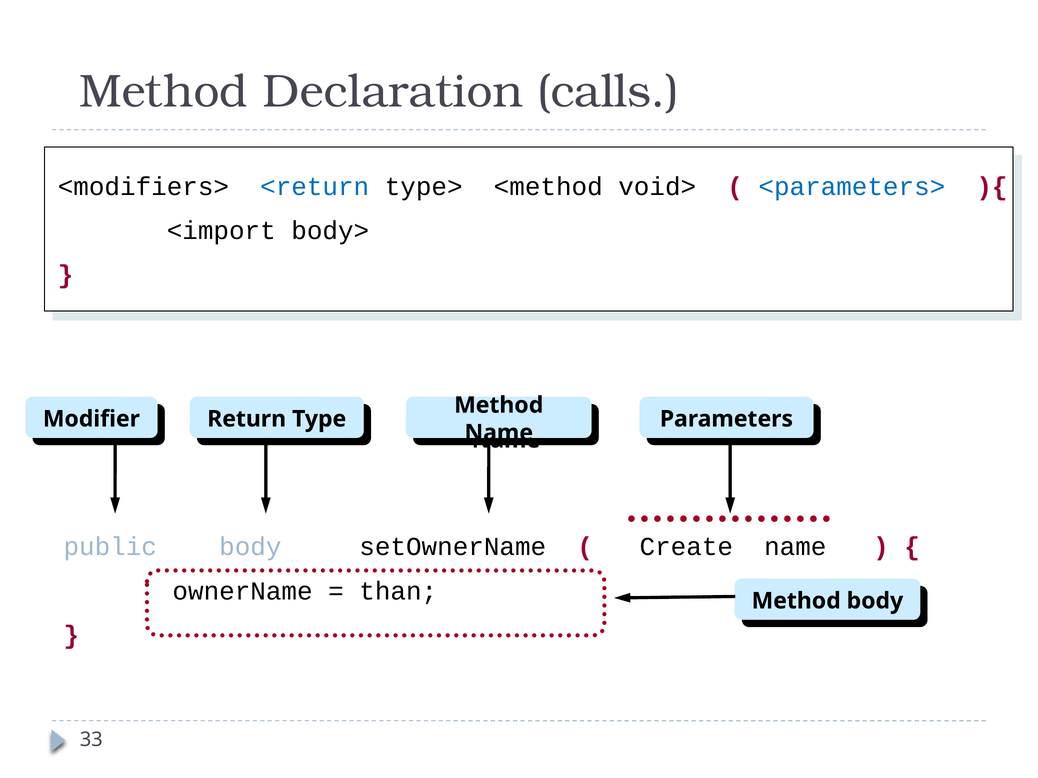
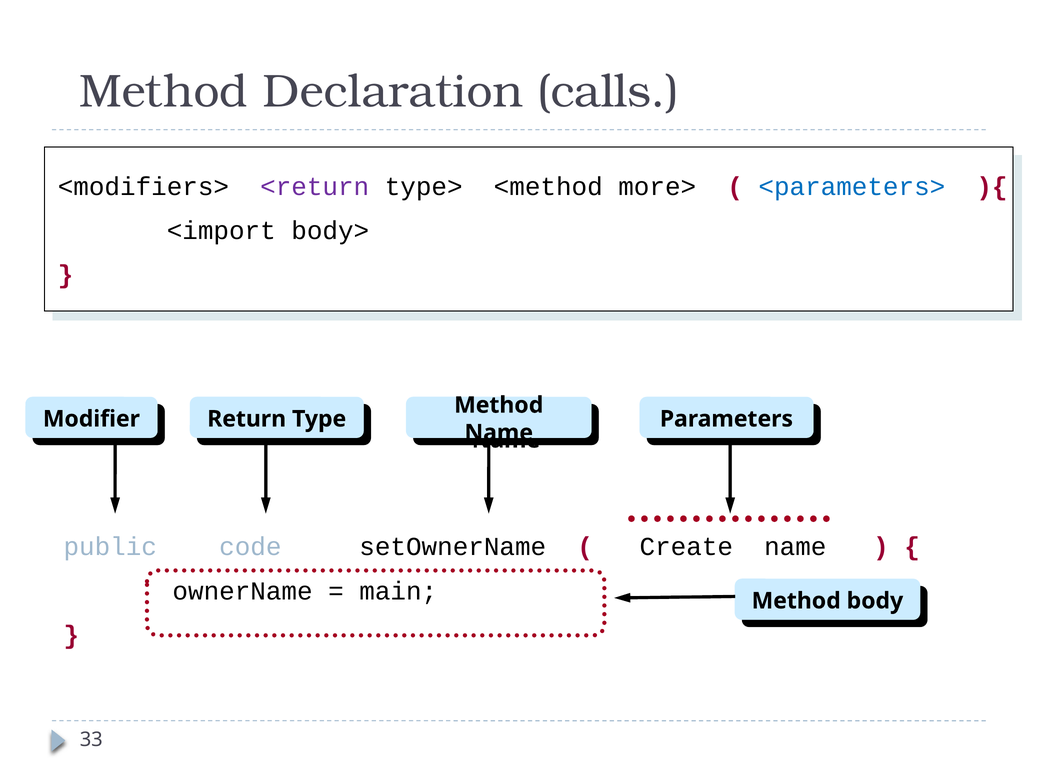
<return colour: blue -> purple
void>: void> -> more>
public body: body -> code
than: than -> main
